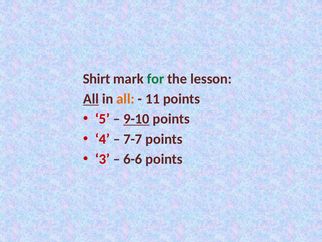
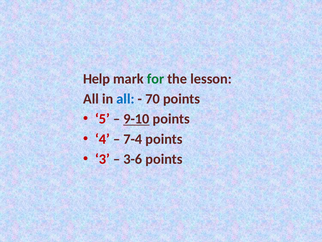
Shirt: Shirt -> Help
All at (91, 99) underline: present -> none
all at (125, 99) colour: orange -> blue
11: 11 -> 70
7-7: 7-7 -> 7-4
6-6: 6-6 -> 3-6
